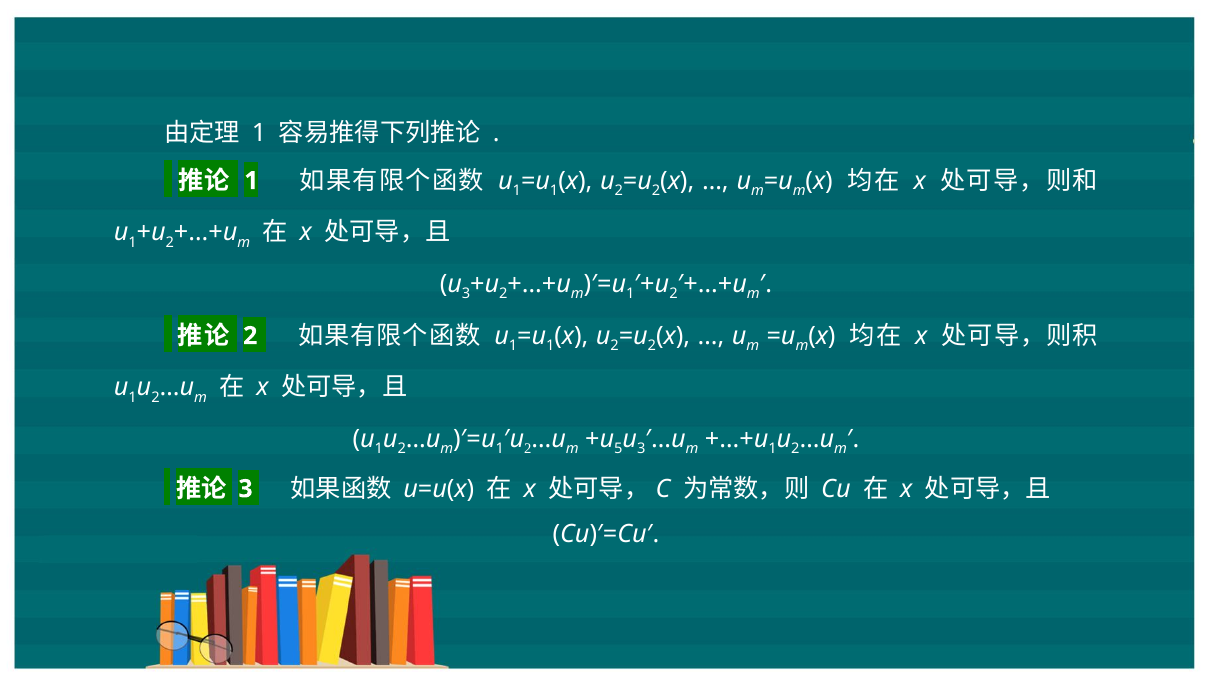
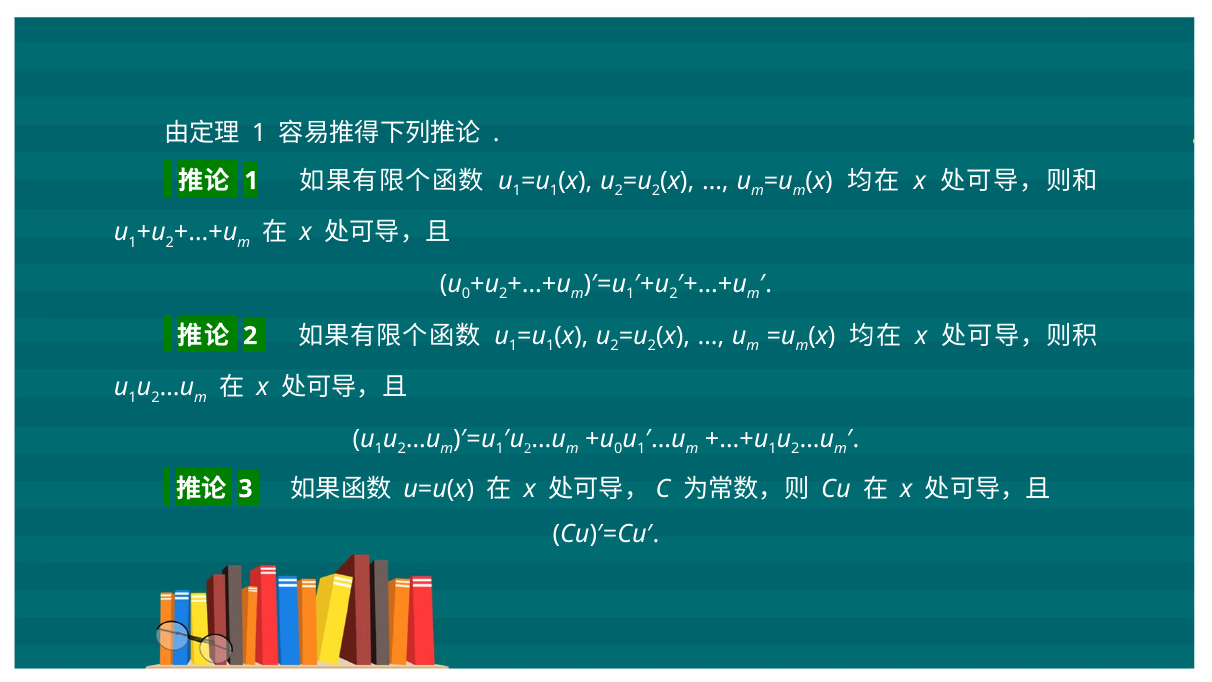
3 at (466, 294): 3 -> 0
5 at (618, 449): 5 -> 0
3 at (641, 449): 3 -> 1
